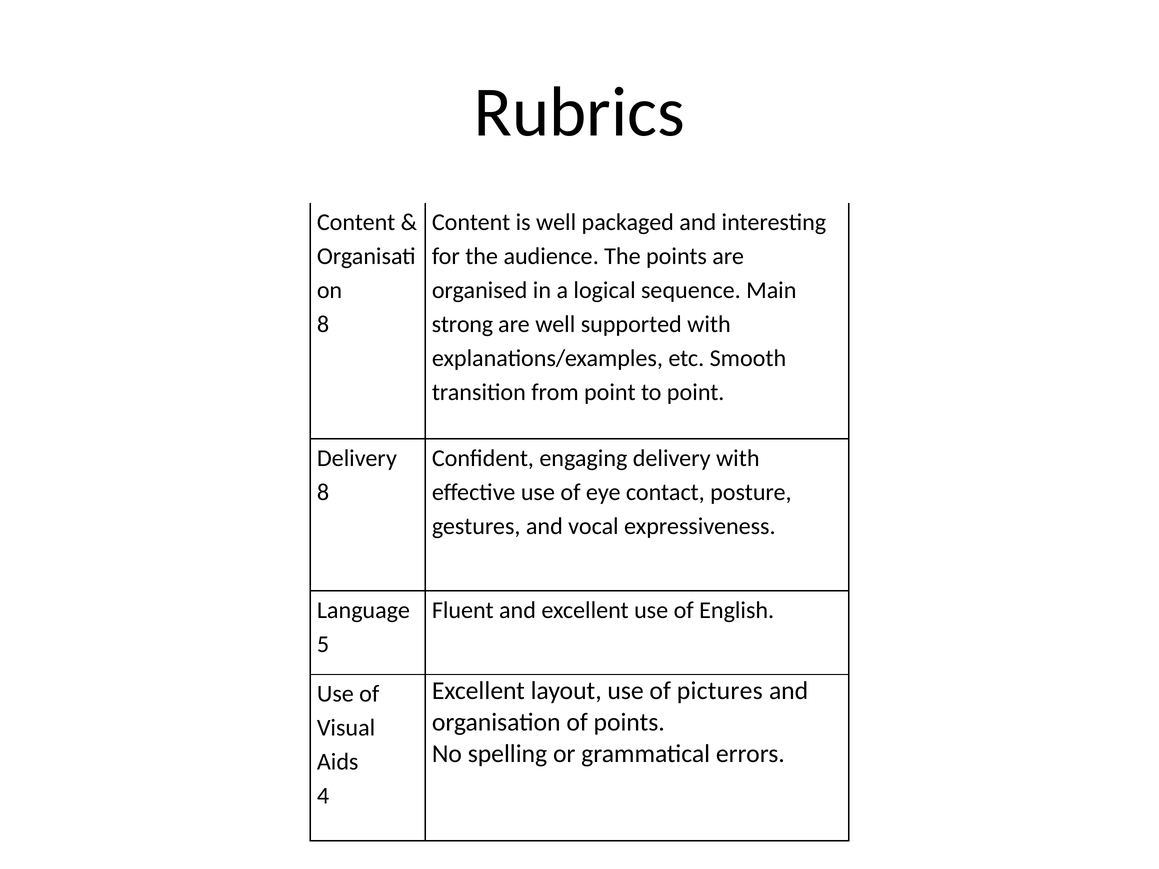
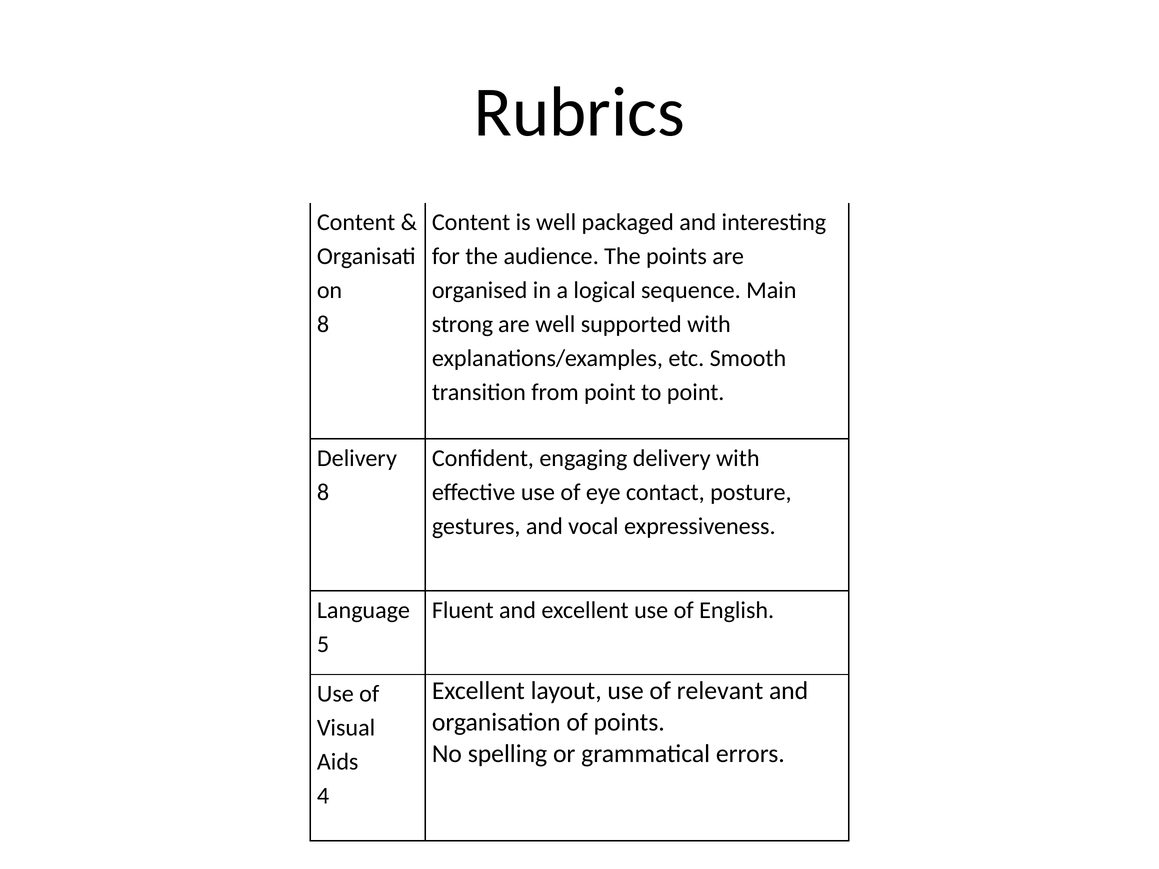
pictures: pictures -> relevant
